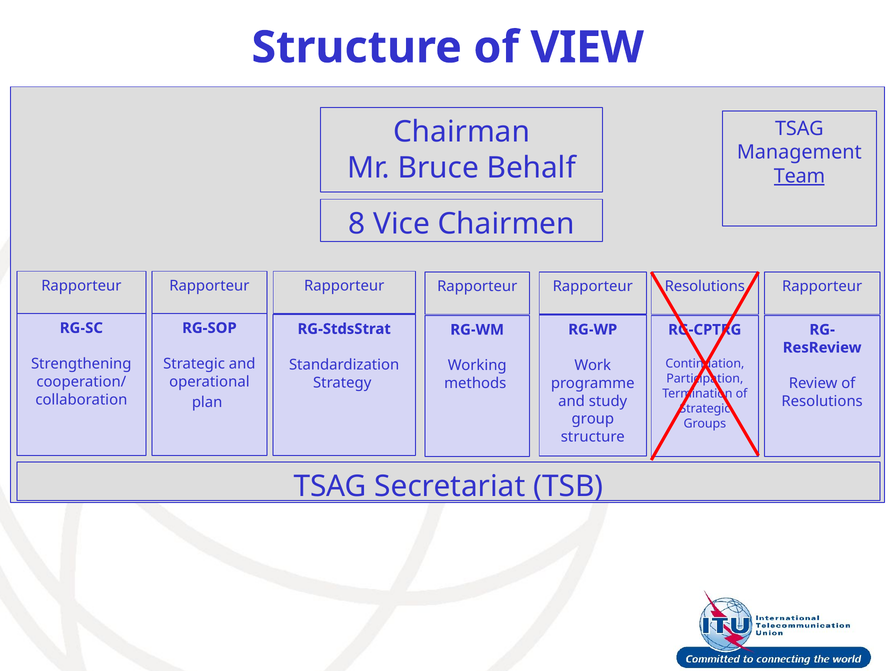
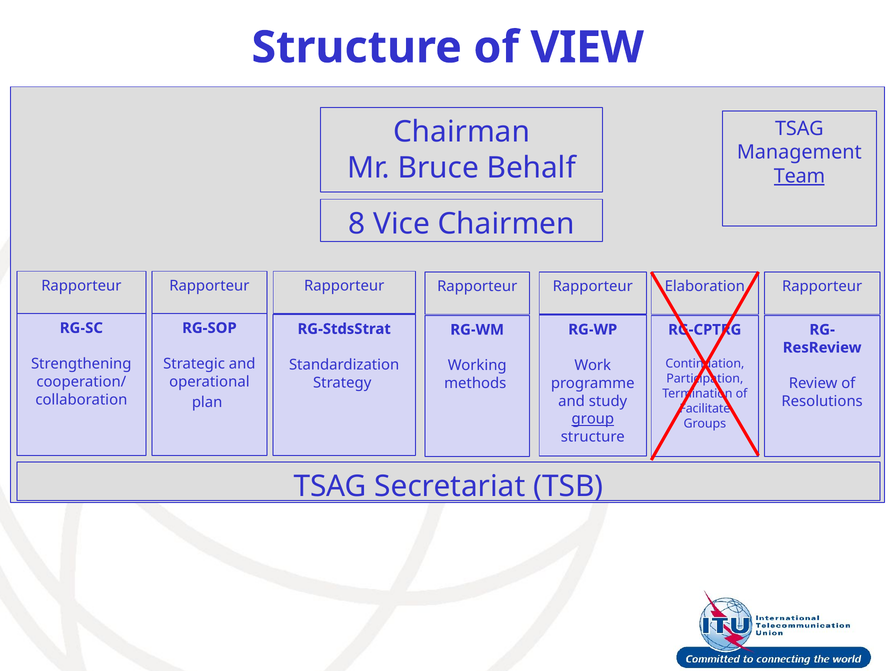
Resolutions at (705, 287): Resolutions -> Elaboration
Strategic at (705, 409): Strategic -> Facilitate
group underline: none -> present
